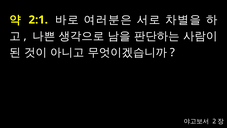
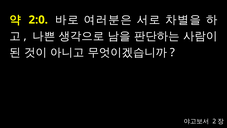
2:1: 2:1 -> 2:0
